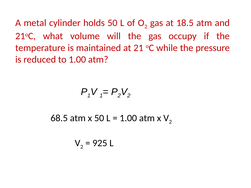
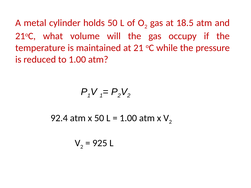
68.5: 68.5 -> 92.4
